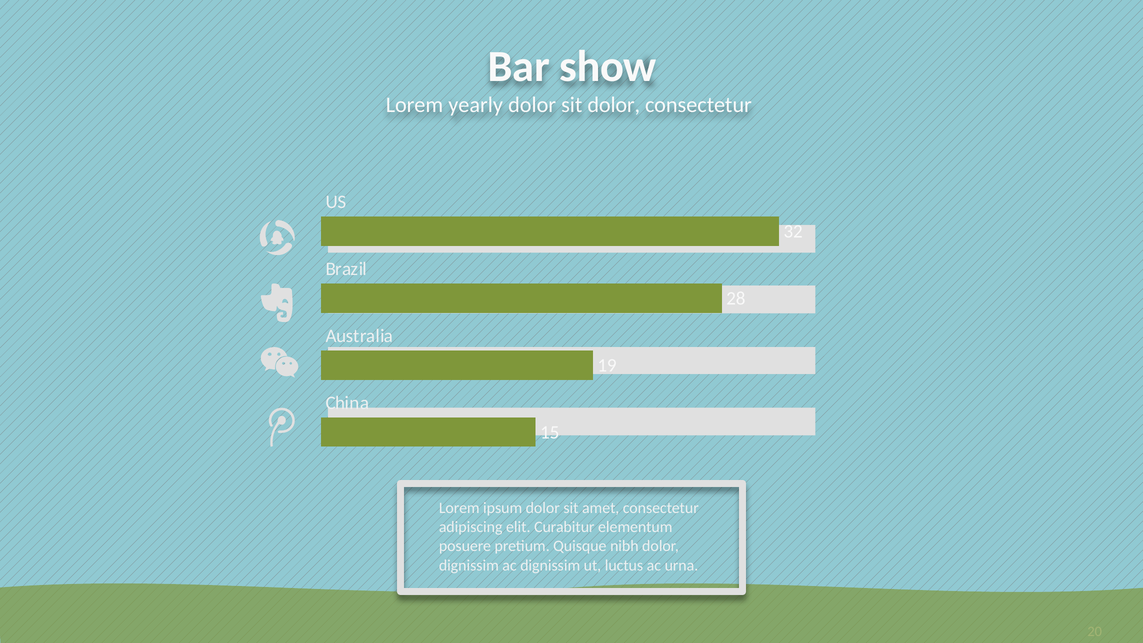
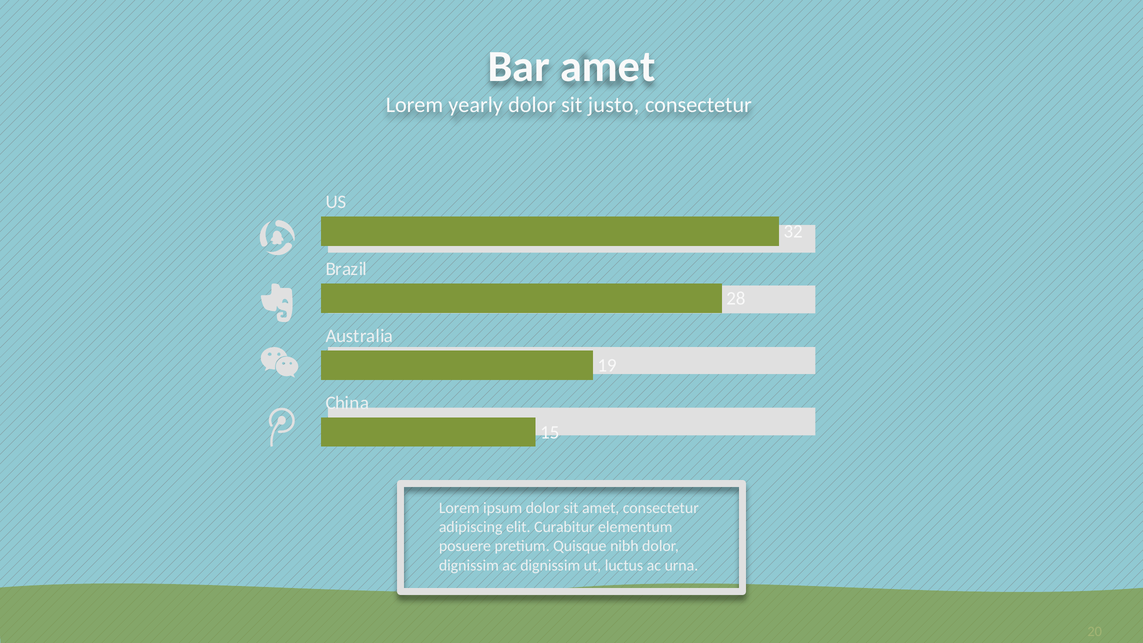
Bar show: show -> amet
sit dolor: dolor -> justo
